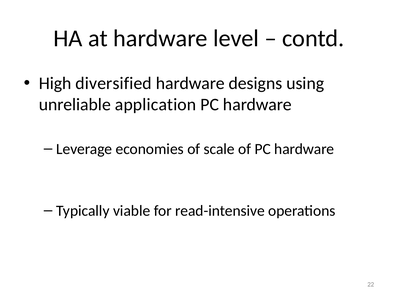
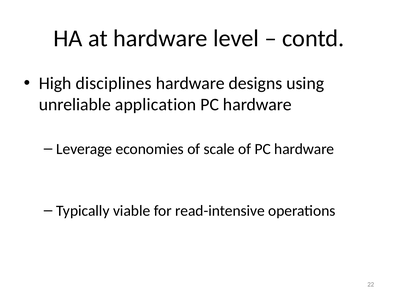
diversified: diversified -> disciplines
